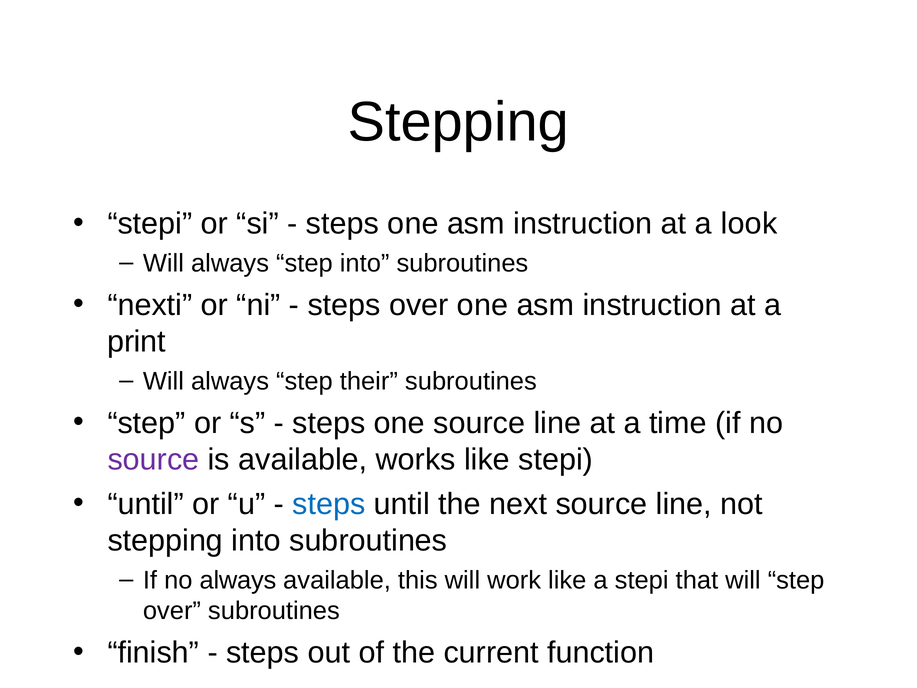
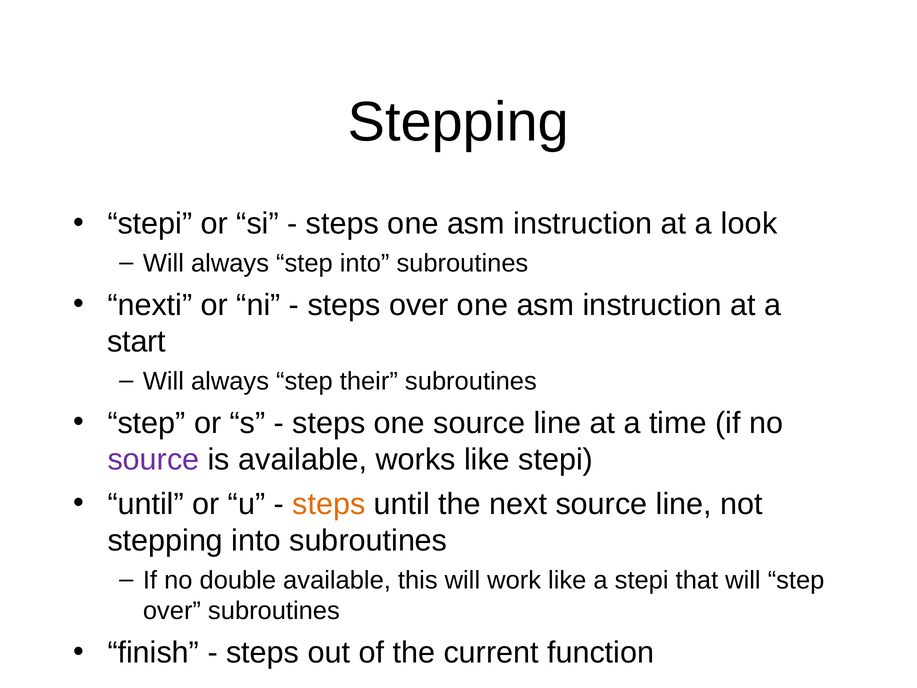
print: print -> start
steps at (329, 504) colour: blue -> orange
no always: always -> double
